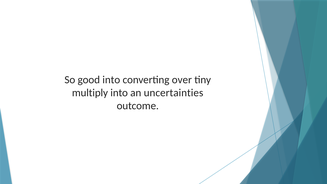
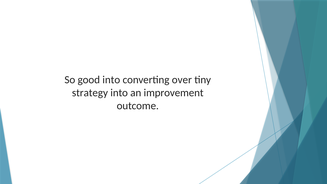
multiply: multiply -> strategy
uncertainties: uncertainties -> improvement
